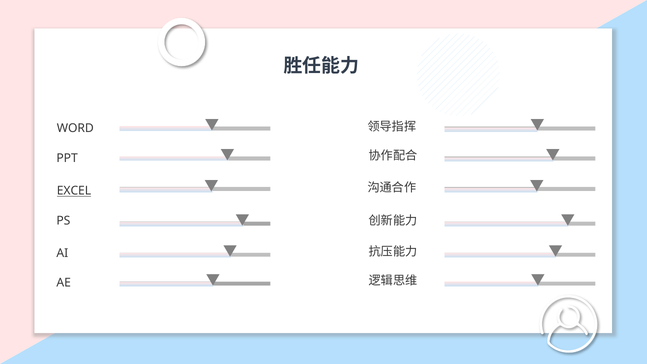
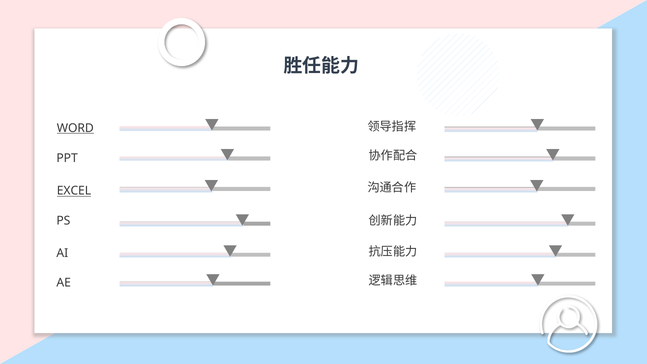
WORD underline: none -> present
